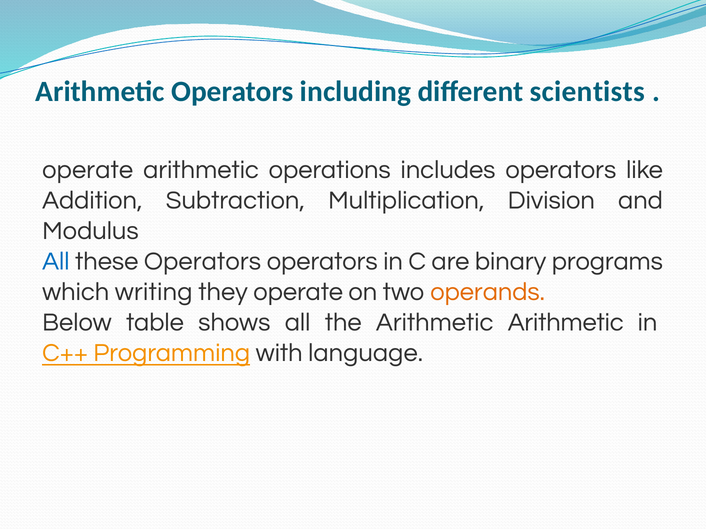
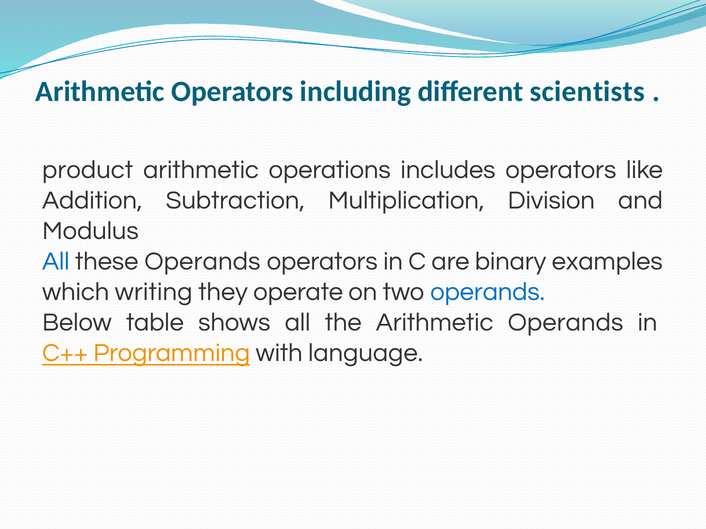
operate at (88, 170): operate -> product
these Operators: Operators -> Operands
programs: programs -> examples
operands at (488, 292) colour: orange -> blue
Arithmetic Arithmetic: Arithmetic -> Operands
